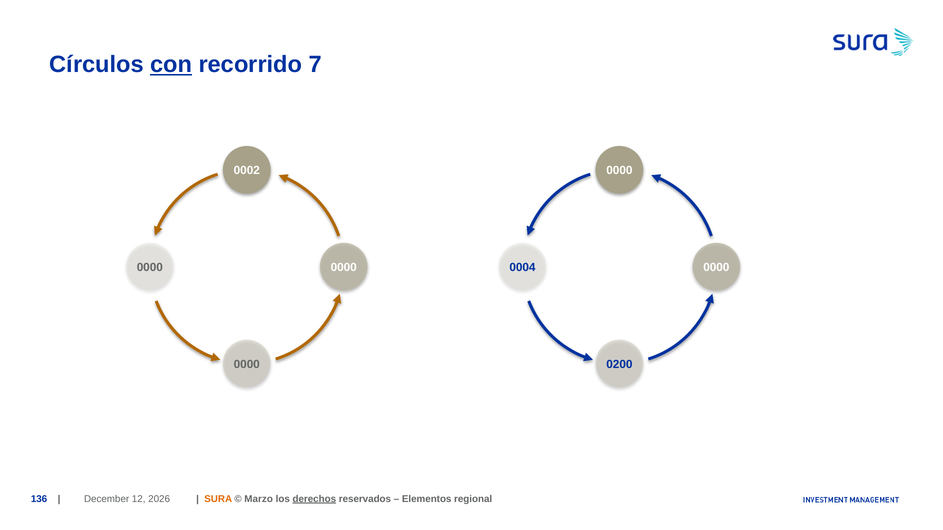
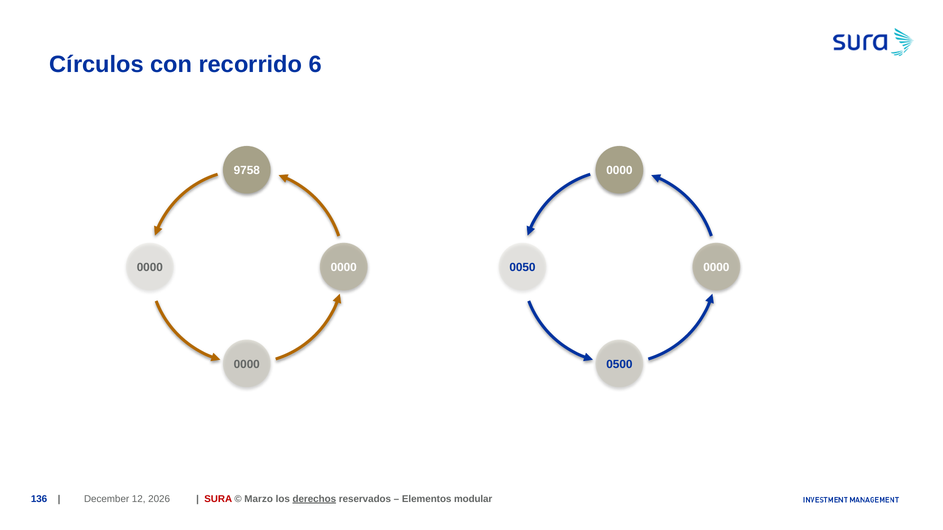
con underline: present -> none
7: 7 -> 6
0002: 0002 -> 9758
0004: 0004 -> 0050
0200: 0200 -> 0500
SURA colour: orange -> red
regional: regional -> modular
